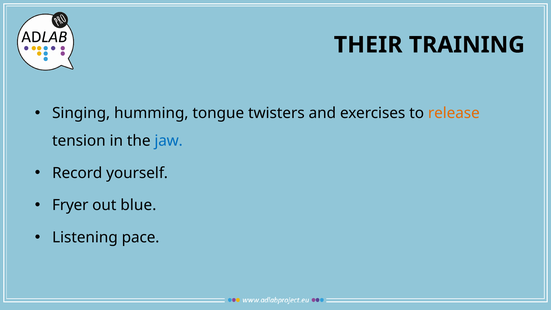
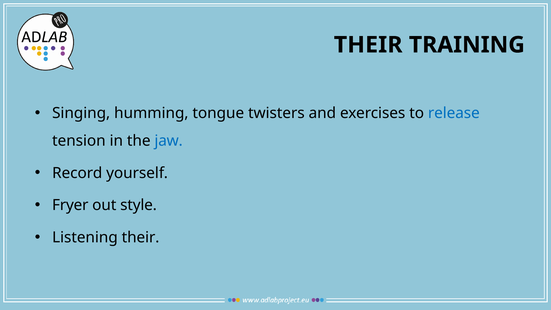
release colour: orange -> blue
blue: blue -> style
Listening pace: pace -> their
